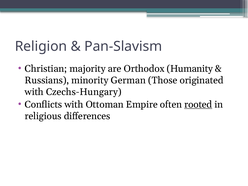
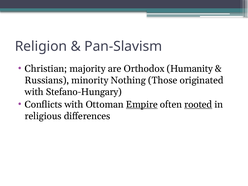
German: German -> Nothing
Czechs-Hungary: Czechs-Hungary -> Stefano-Hungary
Empire underline: none -> present
